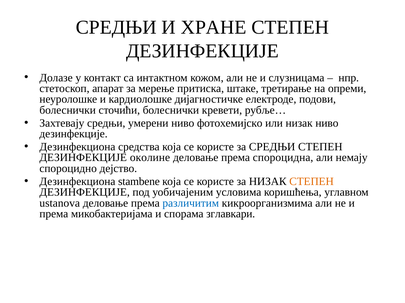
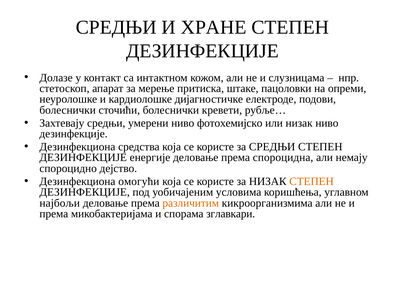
третирање: третирање -> пацоловки
околине: околине -> енергије
stambene: stambene -> омогући
ustanova: ustanova -> најбољи
различитим colour: blue -> orange
